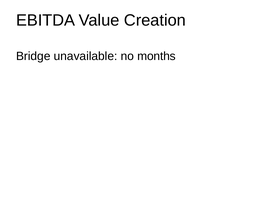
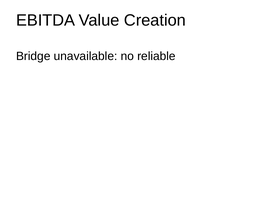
months: months -> reliable
